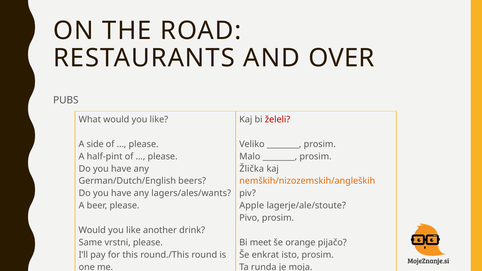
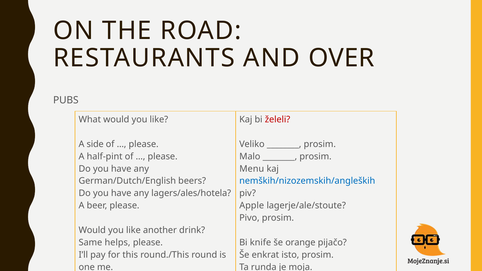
Žlička: Žlička -> Menu
nemških/nizozemskih/angleških colour: orange -> blue
lagers/ales/wants: lagers/ales/wants -> lagers/ales/hotela
vrstni: vrstni -> helps
meet: meet -> knife
